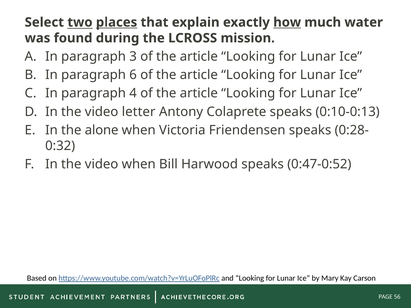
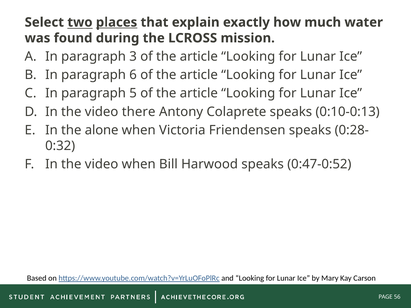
how underline: present -> none
4: 4 -> 5
letter: letter -> there
